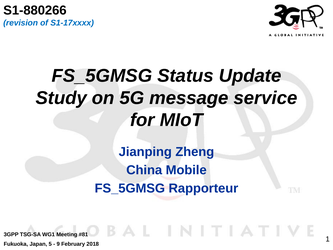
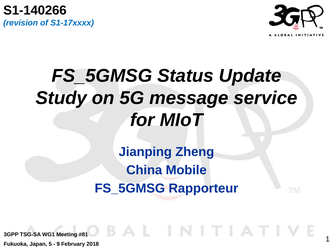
S1-880266: S1-880266 -> S1-140266
